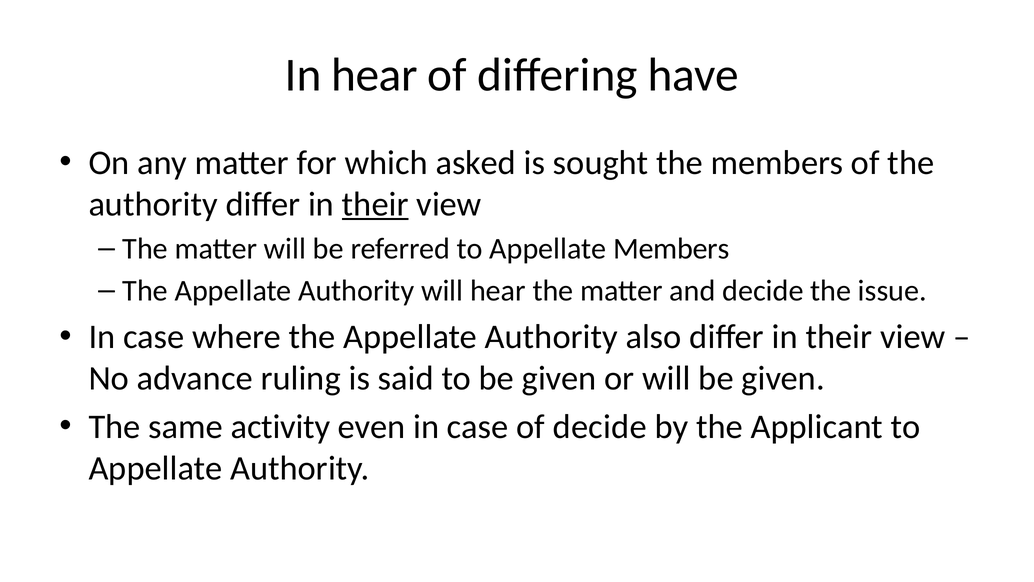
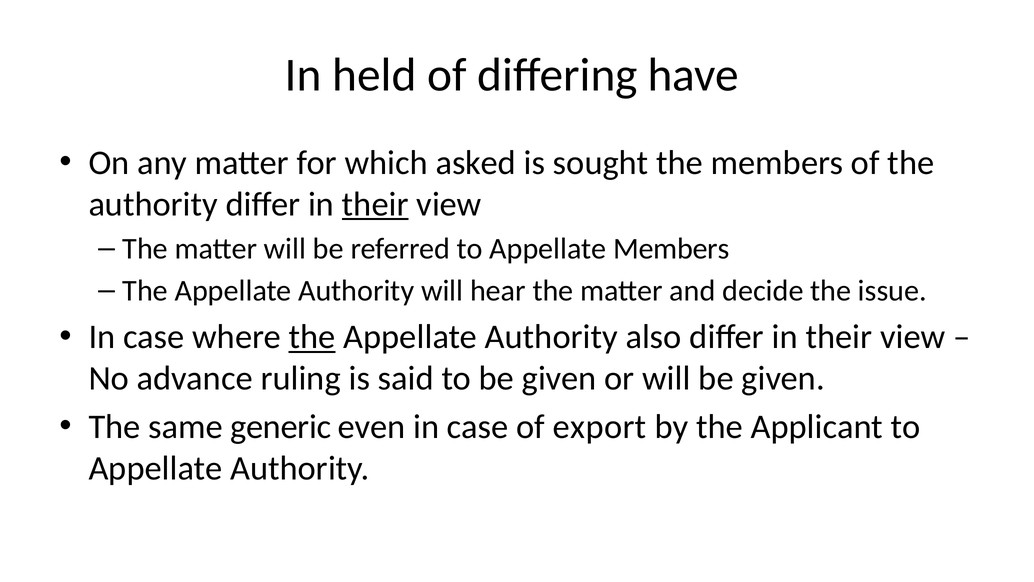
In hear: hear -> held
the at (312, 337) underline: none -> present
activity: activity -> generic
of decide: decide -> export
